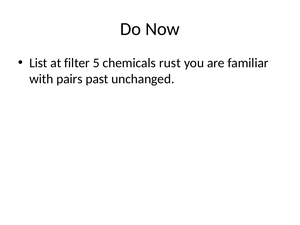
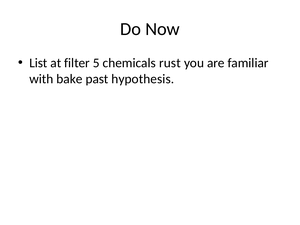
pairs: pairs -> bake
unchanged: unchanged -> hypothesis
